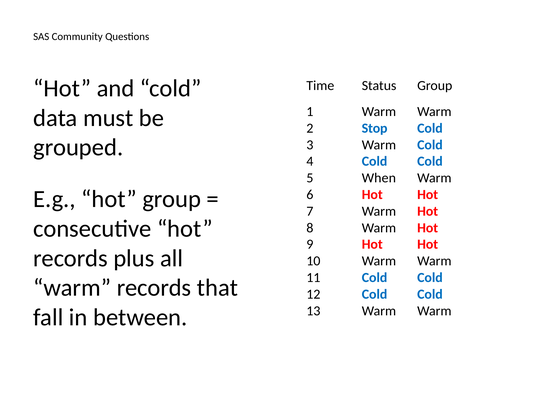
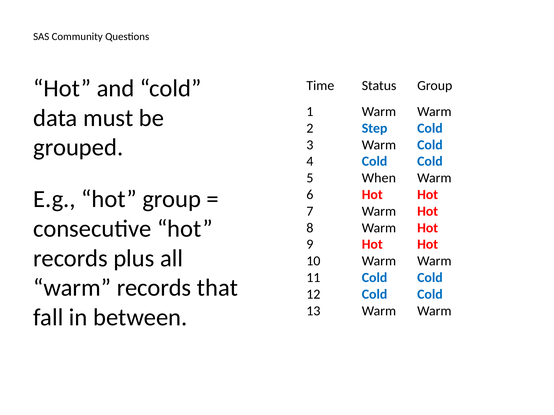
Stop: Stop -> Step
